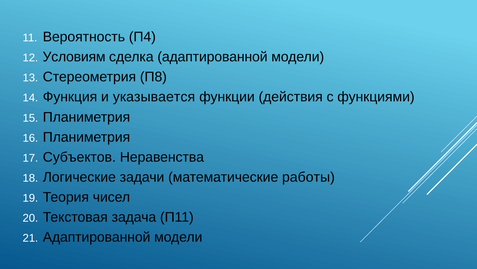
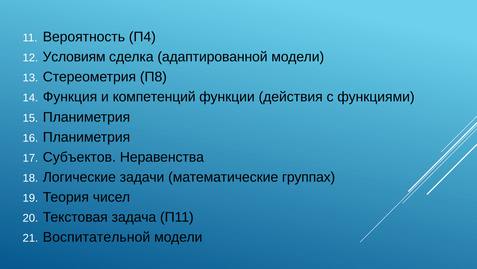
указывается: указывается -> компетенций
работы: работы -> группах
Адаптированной at (97, 237): Адаптированной -> Воспитательной
